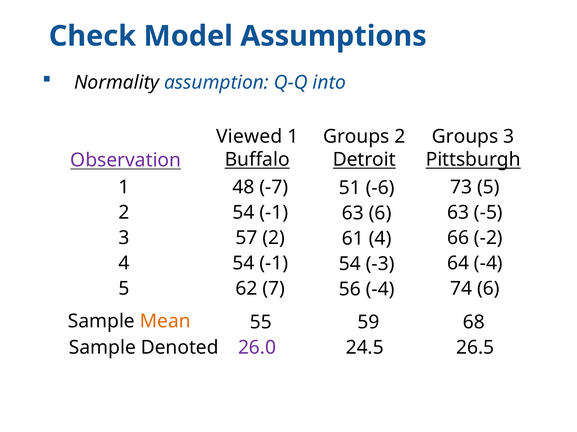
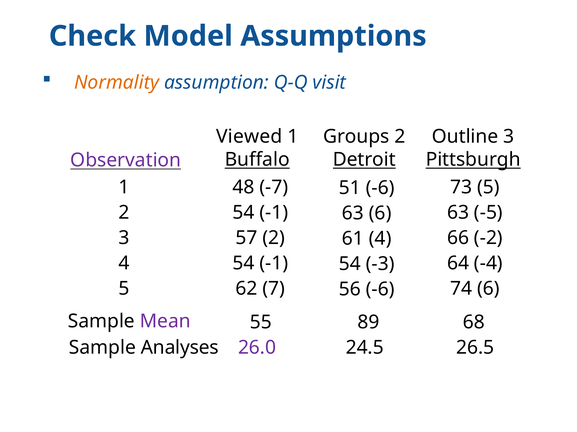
Normality colour: black -> orange
into: into -> visit
Groups at (465, 137): Groups -> Outline
56 -4: -4 -> -6
Mean colour: orange -> purple
59: 59 -> 89
Denoted: Denoted -> Analyses
